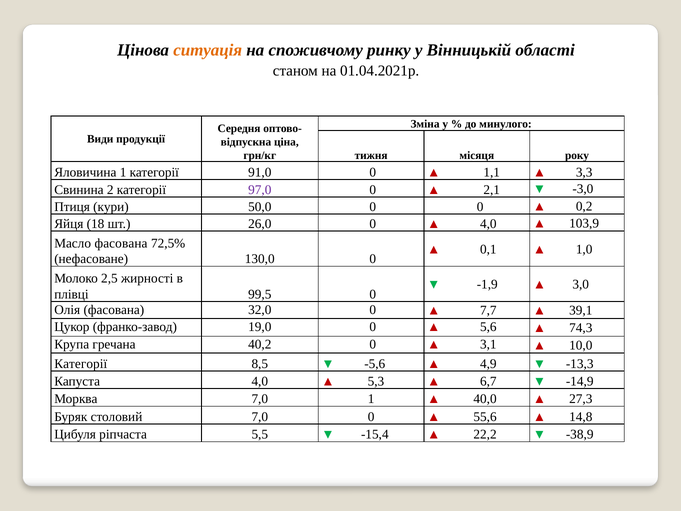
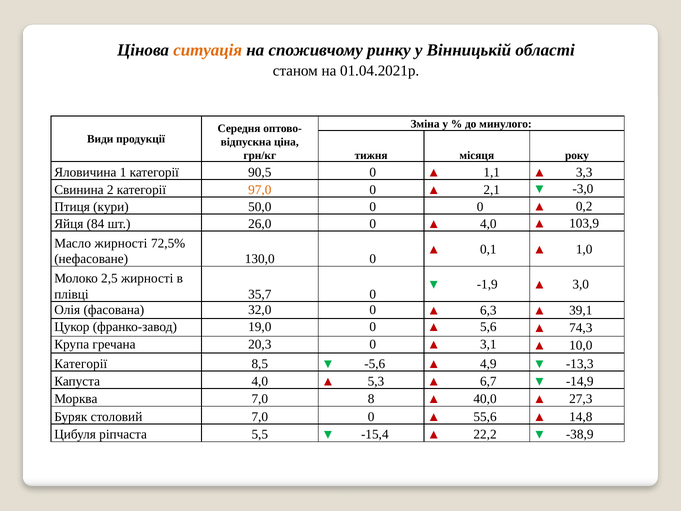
91,0: 91,0 -> 90,5
97,0 colour: purple -> orange
18: 18 -> 84
Масло фасована: фасована -> жирності
99,5: 99,5 -> 35,7
7,7: 7,7 -> 6,3
40,2: 40,2 -> 20,3
7,0 1: 1 -> 8
